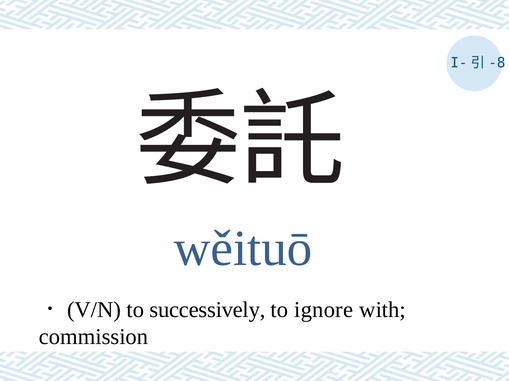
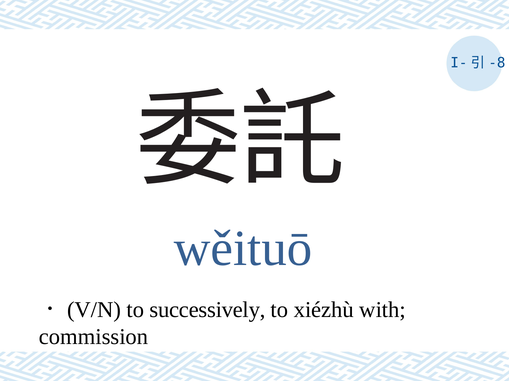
ignore: ignore -> xiézhù
